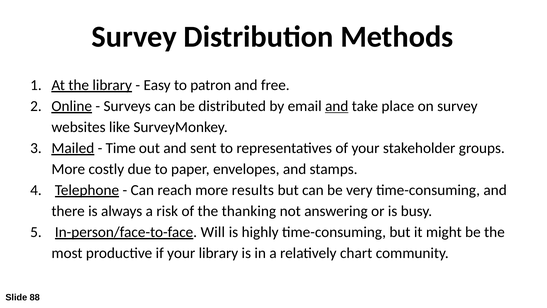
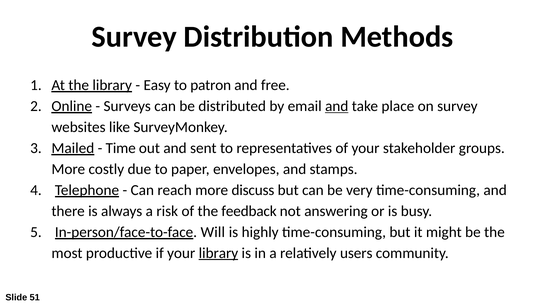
results: results -> discuss
thanking: thanking -> feedback
library at (218, 253) underline: none -> present
chart: chart -> users
88: 88 -> 51
